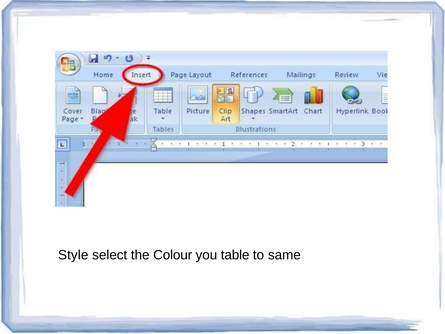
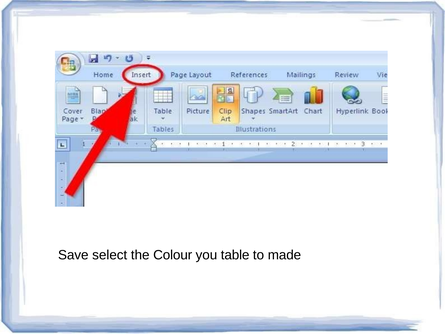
Style: Style -> Save
same: same -> made
